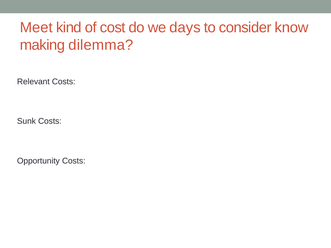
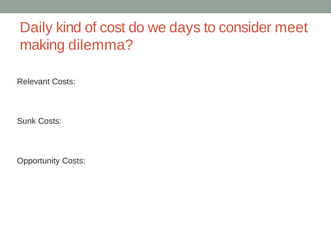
Meet: Meet -> Daily
know: know -> meet
